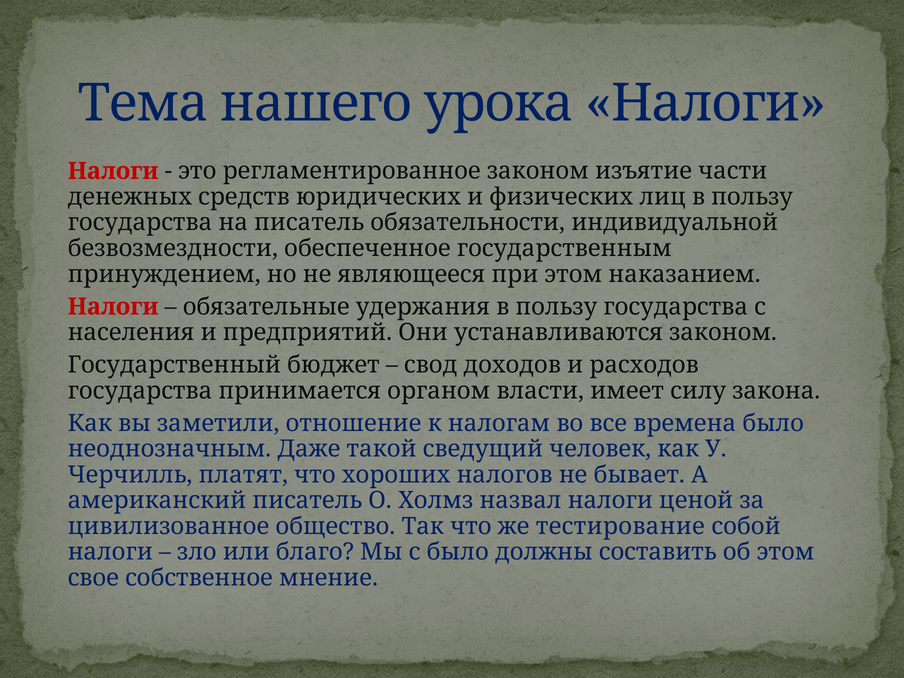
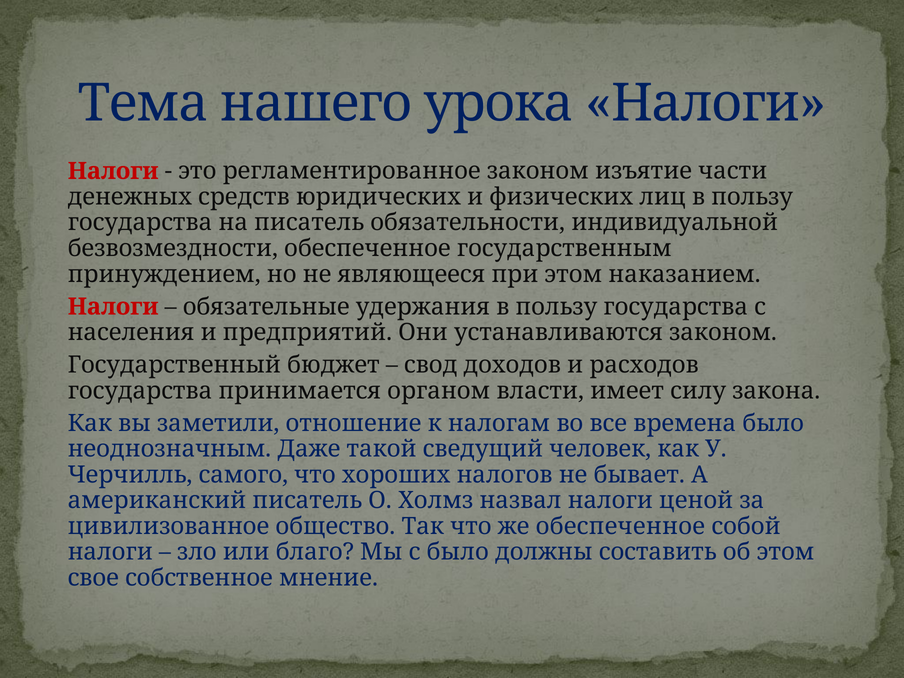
платят: платят -> самого
же тестирование: тестирование -> обеспеченное
